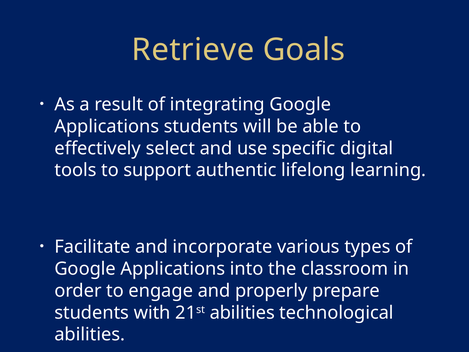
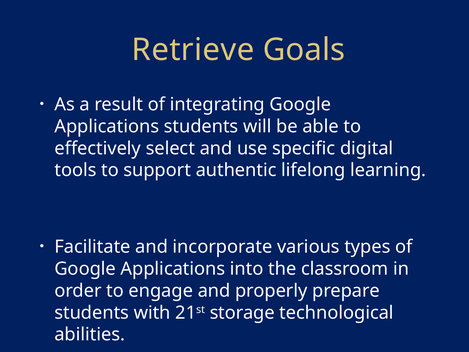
21st abilities: abilities -> storage
